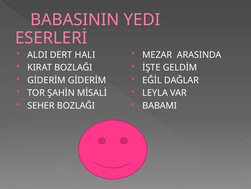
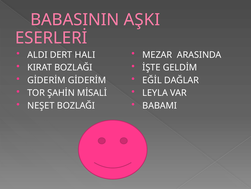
YEDI: YEDI -> AŞKI
SEHER: SEHER -> NEŞET
